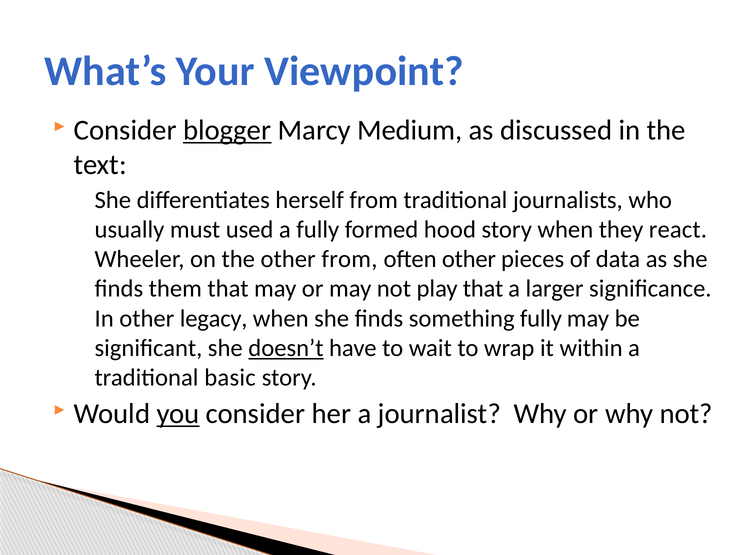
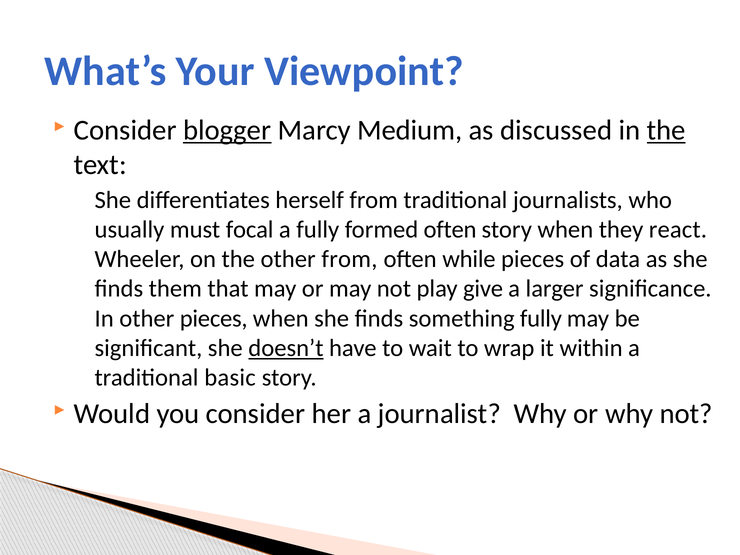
the at (666, 130) underline: none -> present
used: used -> focal
formed hood: hood -> often
often other: other -> while
play that: that -> give
other legacy: legacy -> pieces
you underline: present -> none
